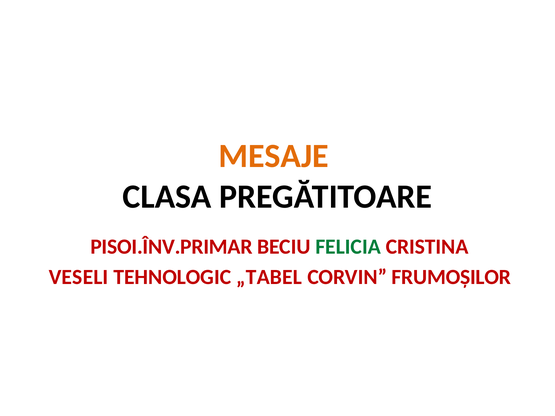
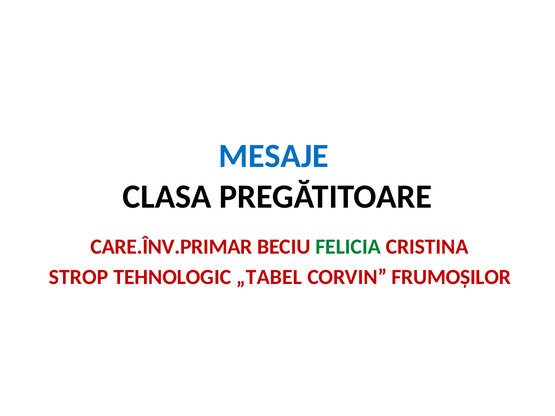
MESAJE colour: orange -> blue
PISOI.ÎNV.PRIMAR: PISOI.ÎNV.PRIMAR -> CARE.ÎNV.PRIMAR
VESELI: VESELI -> STROP
